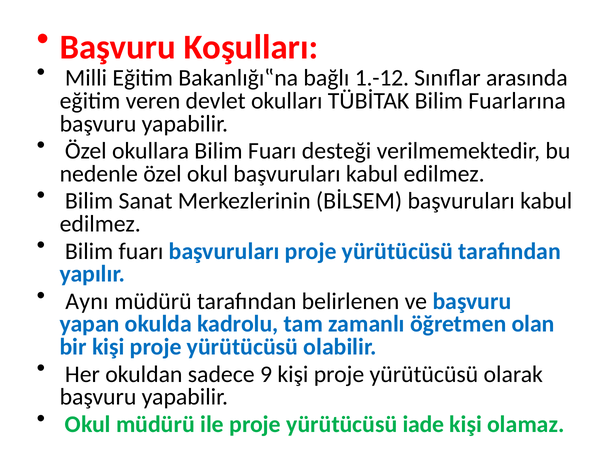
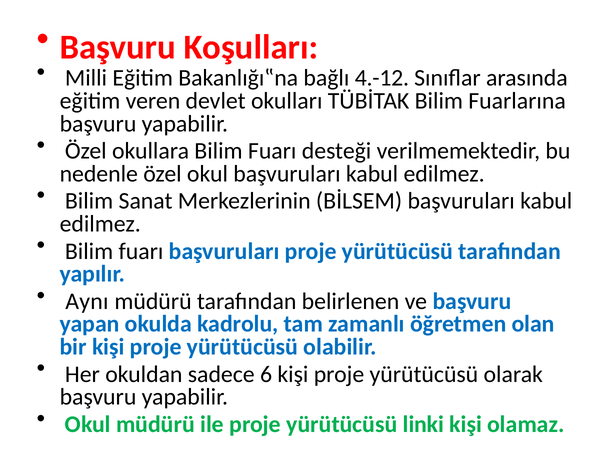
1.-12: 1.-12 -> 4.-12
9: 9 -> 6
iade: iade -> linki
